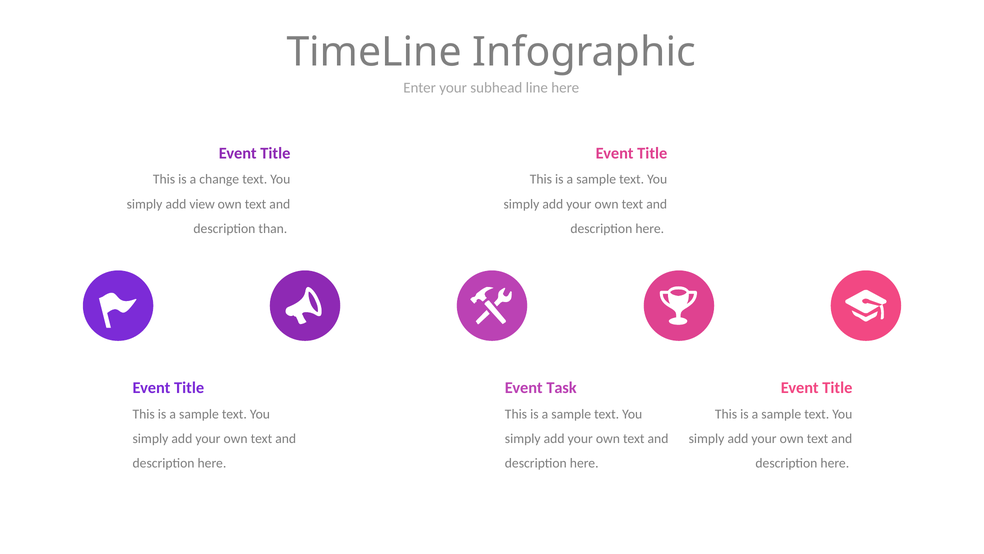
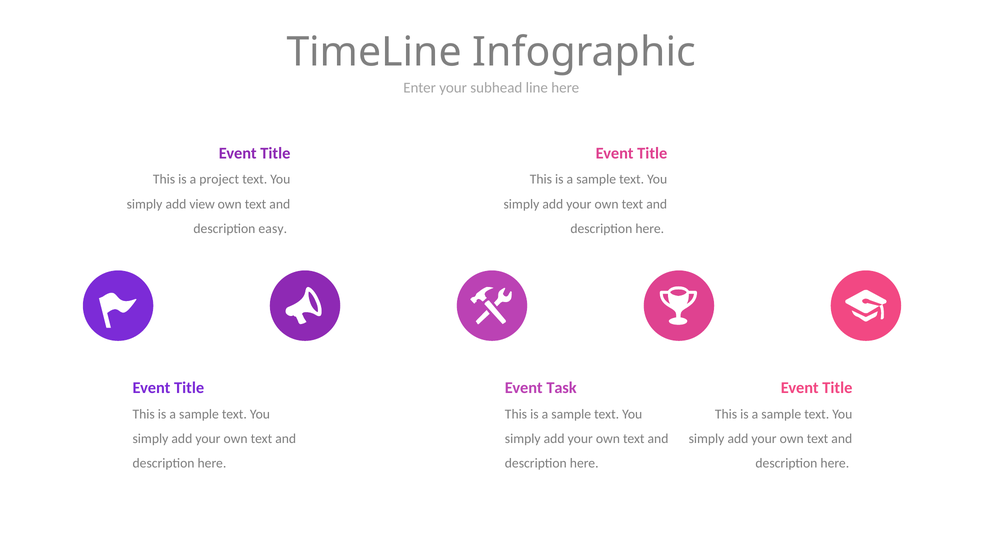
change: change -> project
than: than -> easy
